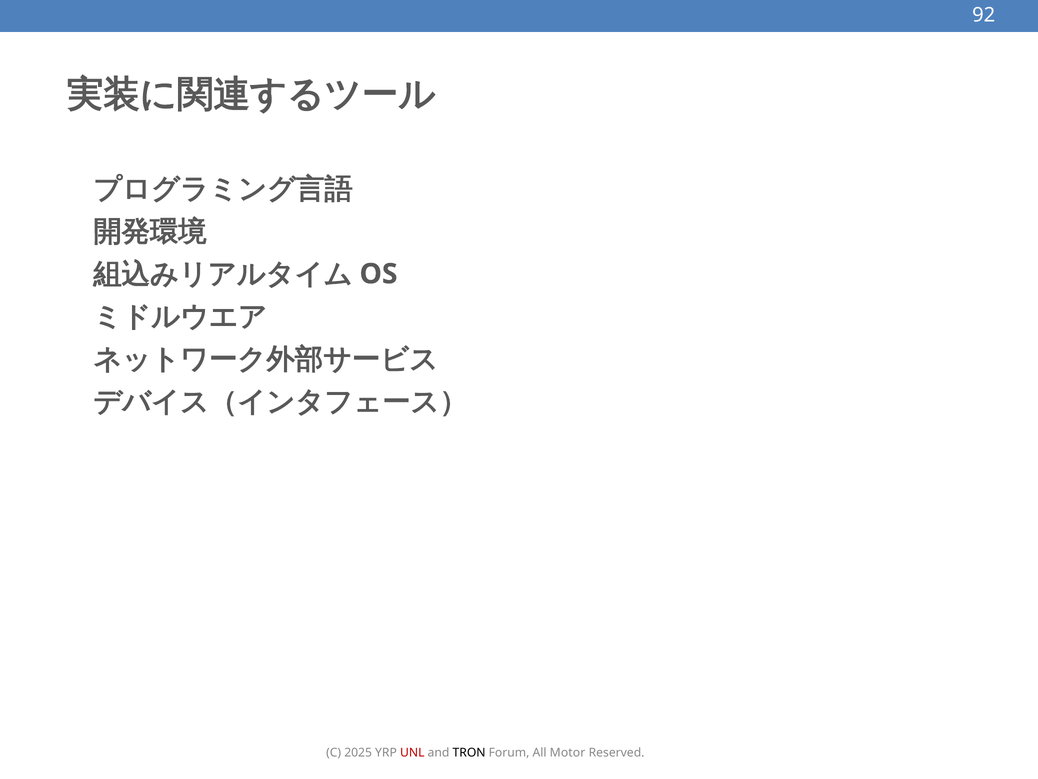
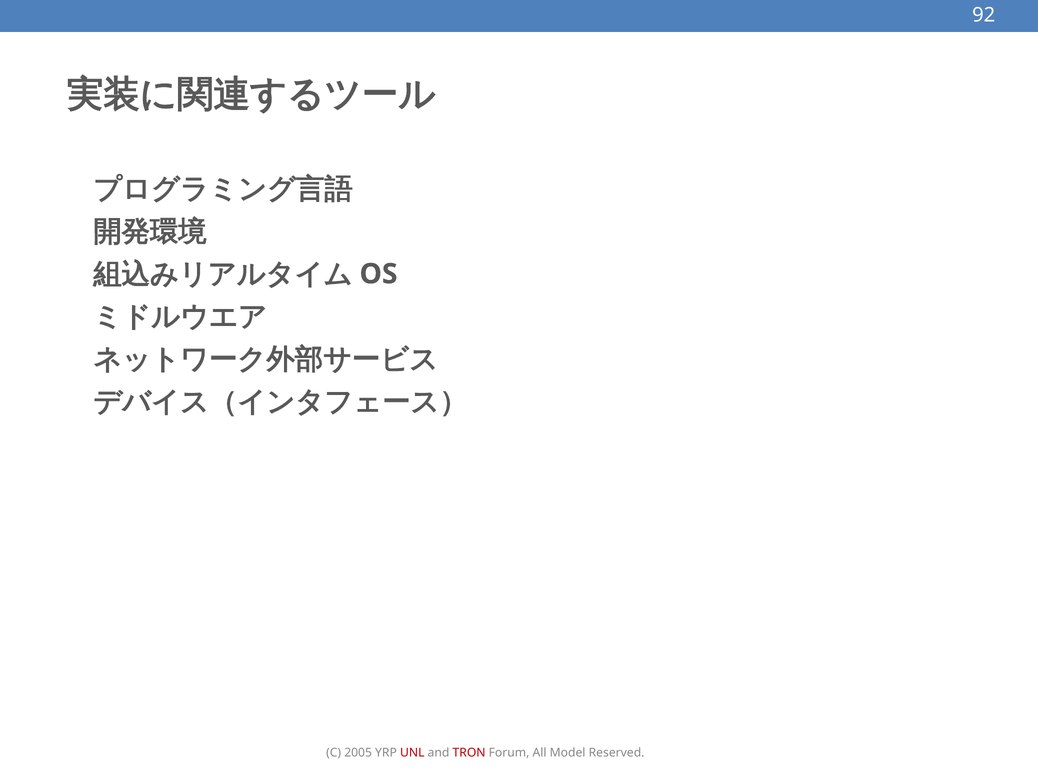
2025: 2025 -> 2005
TRON colour: black -> red
Motor: Motor -> Model
